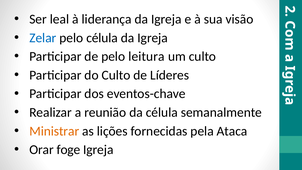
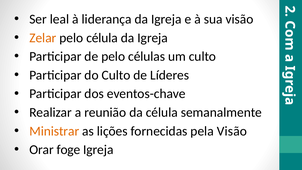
Zelar colour: blue -> orange
leitura: leitura -> células
pela Ataca: Ataca -> Visão
